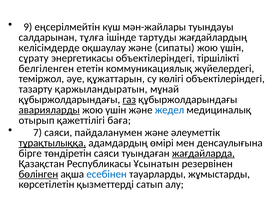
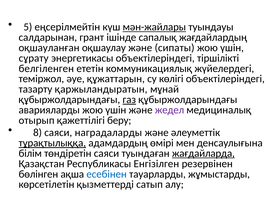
9: 9 -> 5
мән-жайлары underline: none -> present
тұлға: тұлға -> грант
тартуды: тартуды -> сапалық
келiсiмдерде: келiсiмдерде -> оқшауланған
аварияларды underline: present -> none
жедел colour: blue -> purple
баға: баға -> беру
7: 7 -> 8
пайдаланумен: пайдаланумен -> наградаларды
бірге: бірге -> білім
Ұсынатын: Ұсынатын -> Енгізілген
бөлінген underline: present -> none
